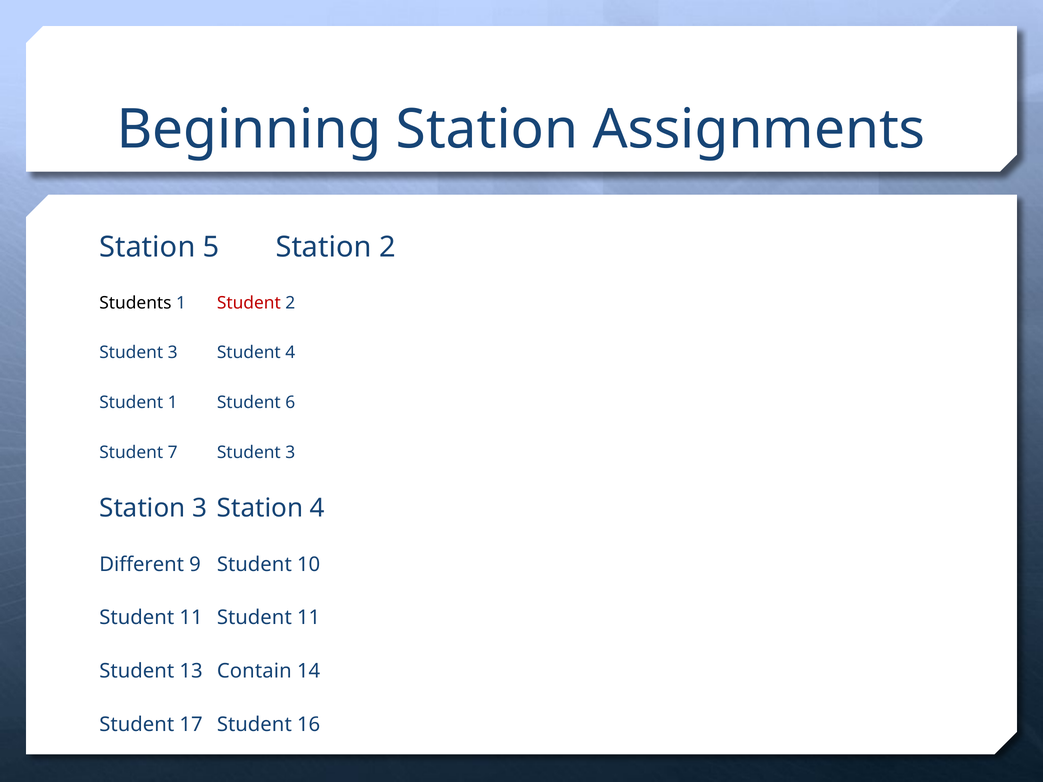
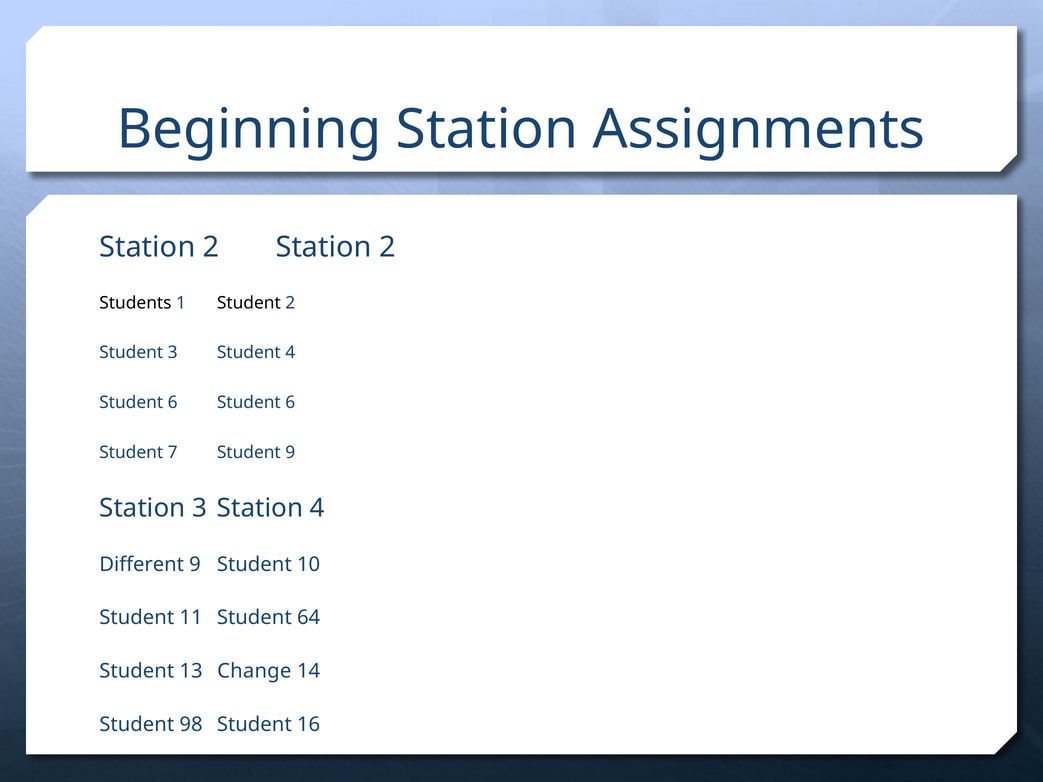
5 at (211, 247): 5 -> 2
Student at (249, 303) colour: red -> black
1 at (173, 403): 1 -> 6
7 Student 3: 3 -> 9
11 Student 11: 11 -> 64
Contain: Contain -> Change
17: 17 -> 98
